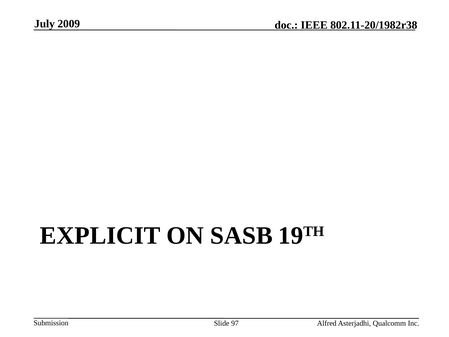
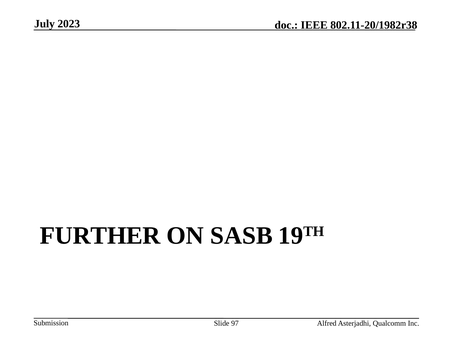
2009: 2009 -> 2023
EXPLICIT: EXPLICIT -> FURTHER
